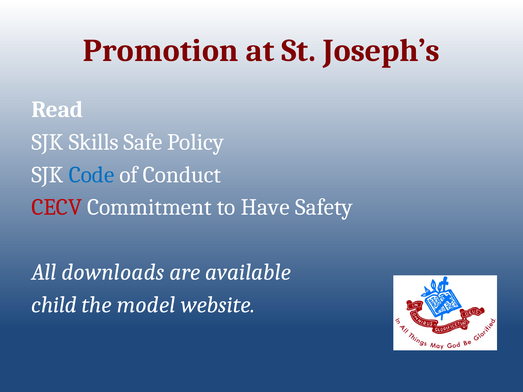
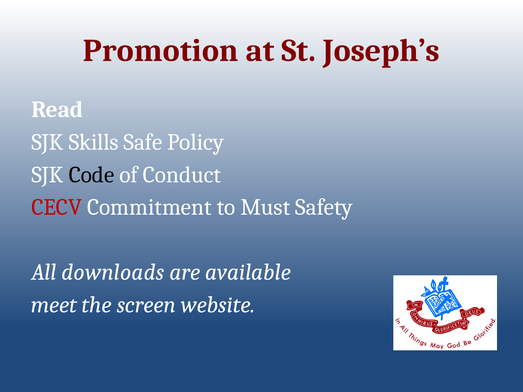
Code colour: blue -> black
Have: Have -> Must
child: child -> meet
model: model -> screen
